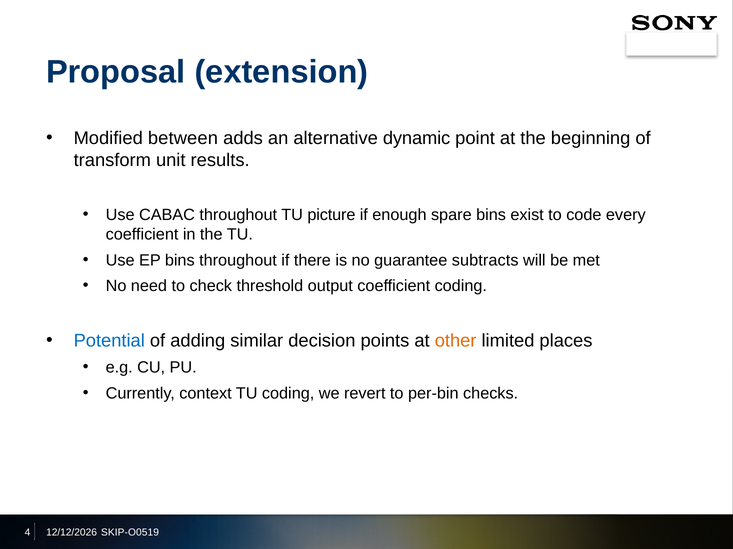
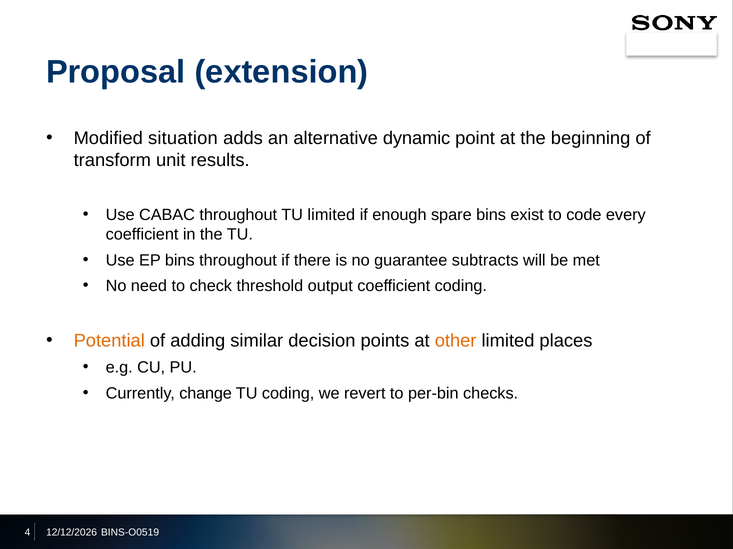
between: between -> situation
TU picture: picture -> limited
Potential colour: blue -> orange
context: context -> change
SKIP-O0519: SKIP-O0519 -> BINS-O0519
